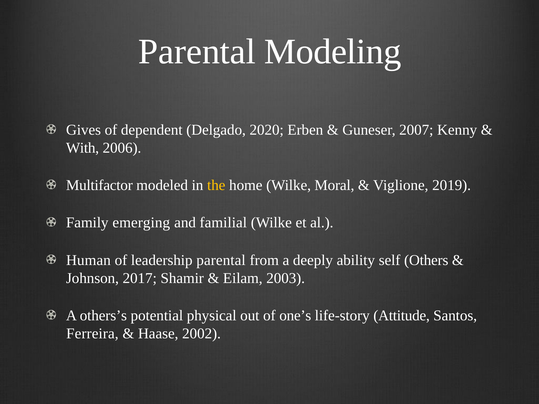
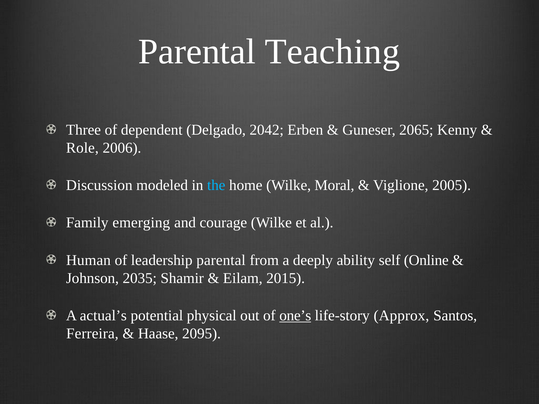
Modeling: Modeling -> Teaching
Gives: Gives -> Three
2020: 2020 -> 2042
2007: 2007 -> 2065
With: With -> Role
Multifactor: Multifactor -> Discussion
the colour: yellow -> light blue
2019: 2019 -> 2005
familial: familial -> courage
Others: Others -> Online
2017: 2017 -> 2035
2003: 2003 -> 2015
others’s: others’s -> actual’s
one’s underline: none -> present
Attitude: Attitude -> Approx
2002: 2002 -> 2095
